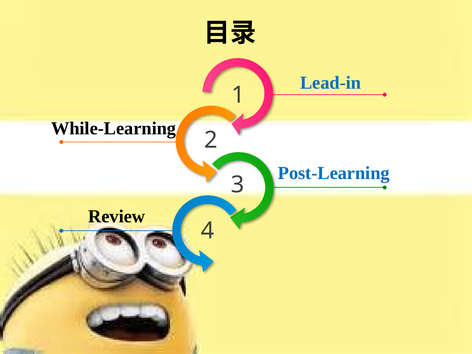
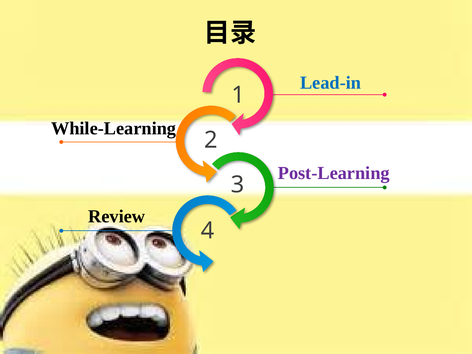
Post-Learning colour: blue -> purple
